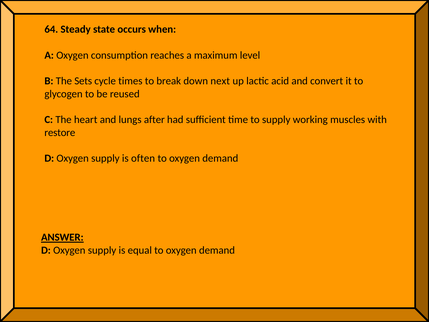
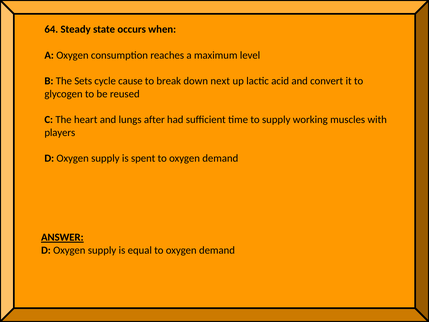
times: times -> cause
restore: restore -> players
often: often -> spent
